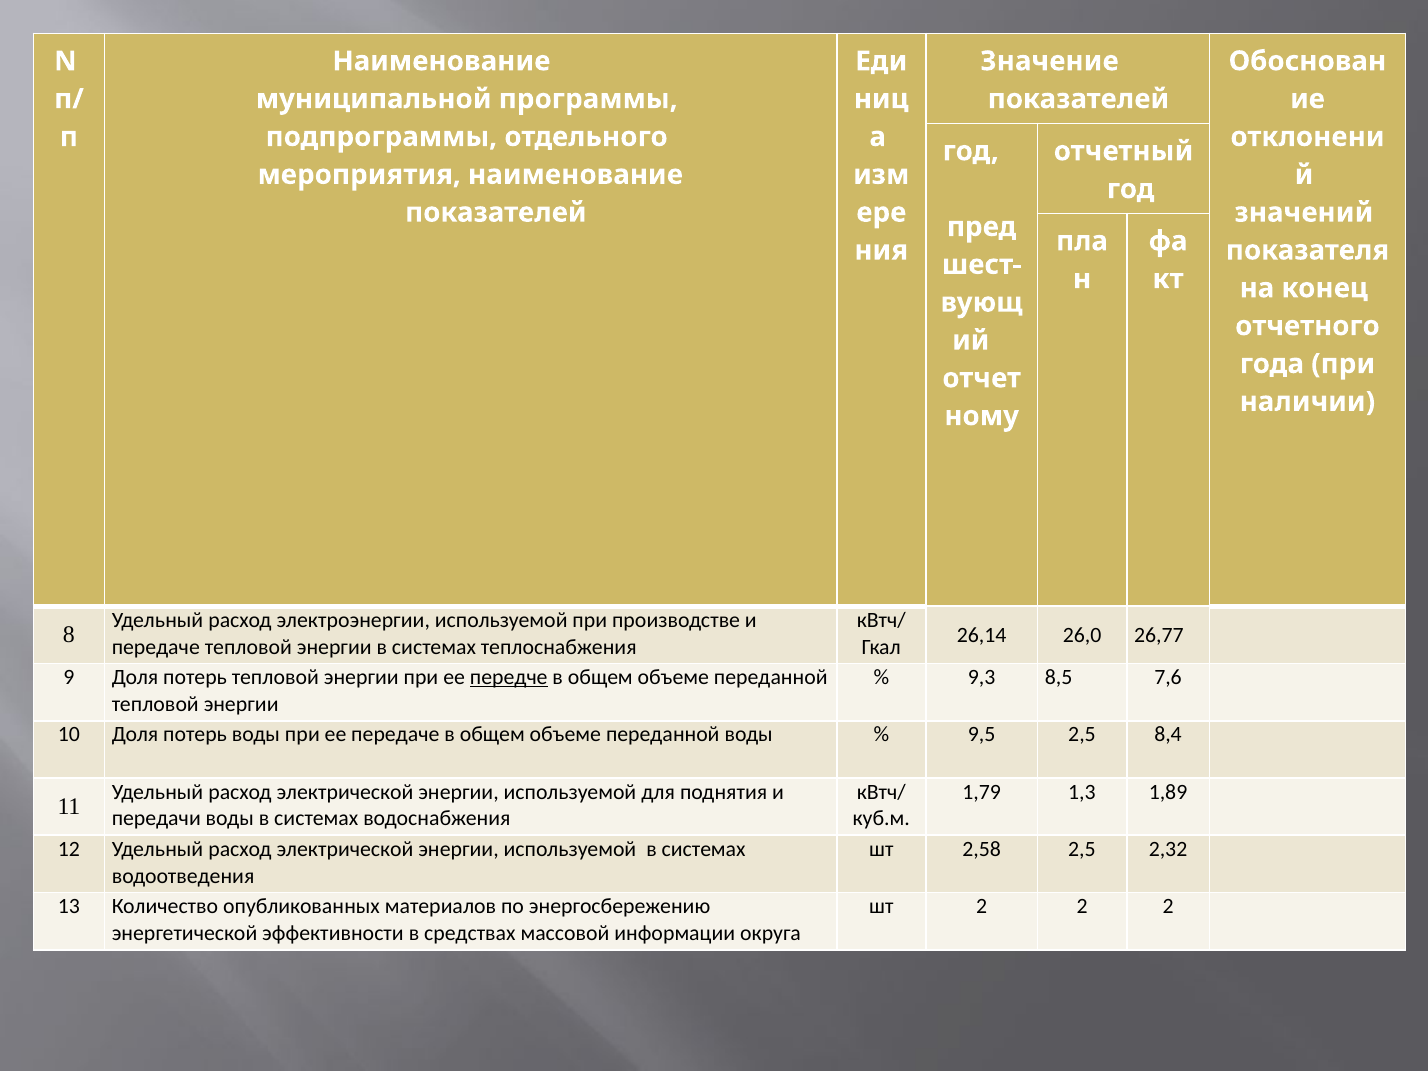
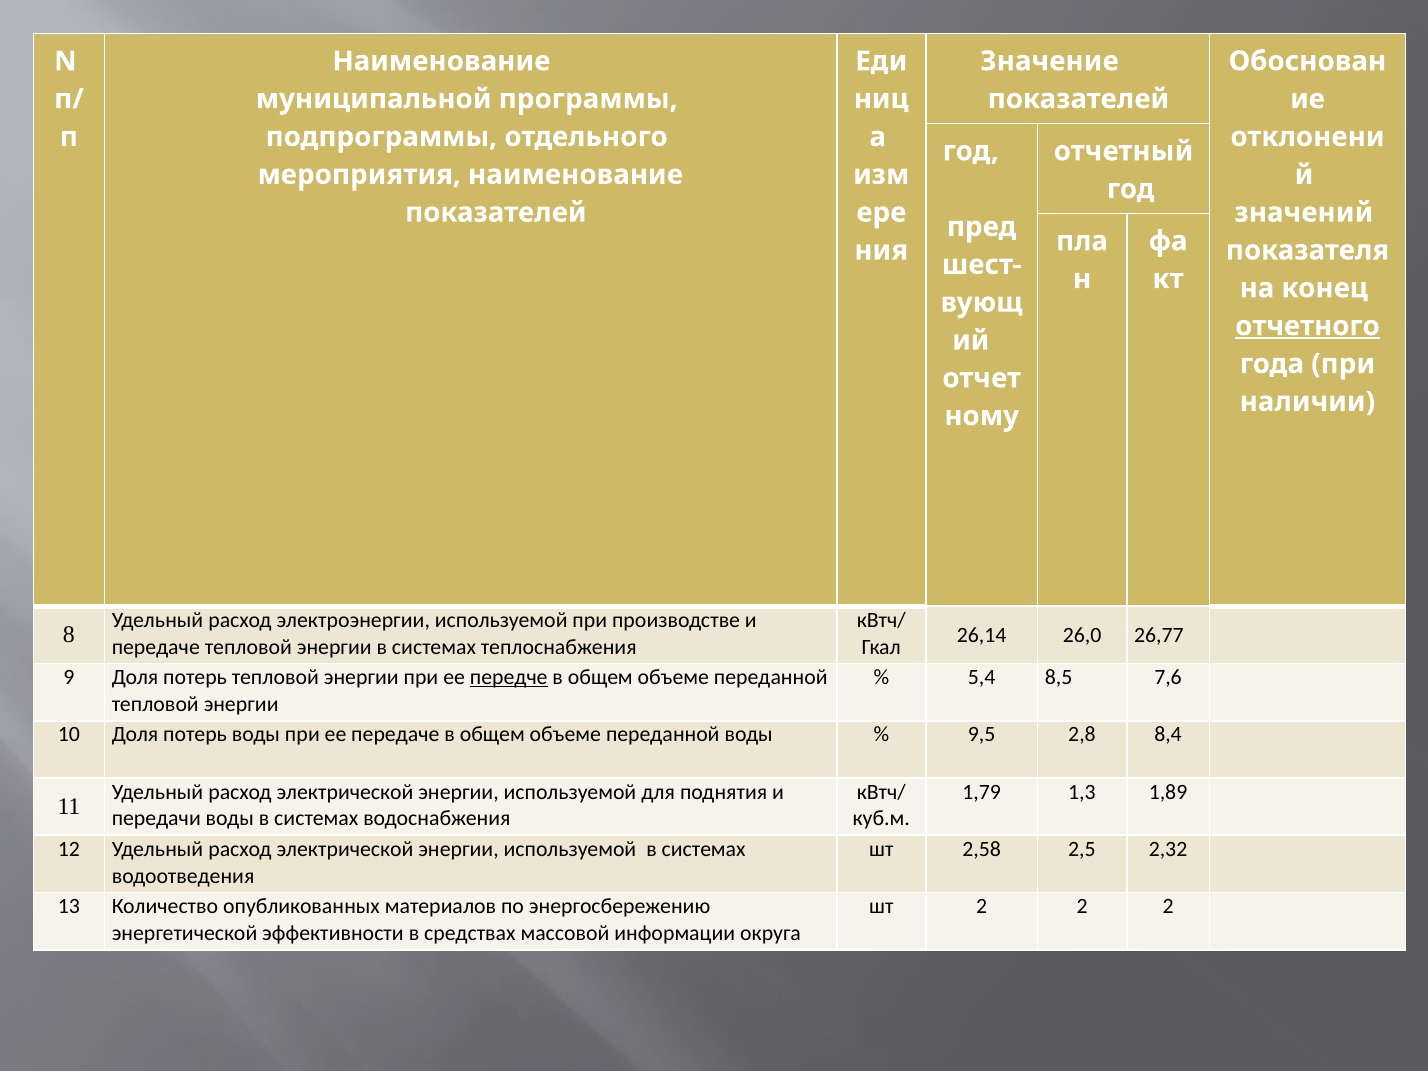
отчетного underline: none -> present
9,3: 9,3 -> 5,4
9,5 2,5: 2,5 -> 2,8
